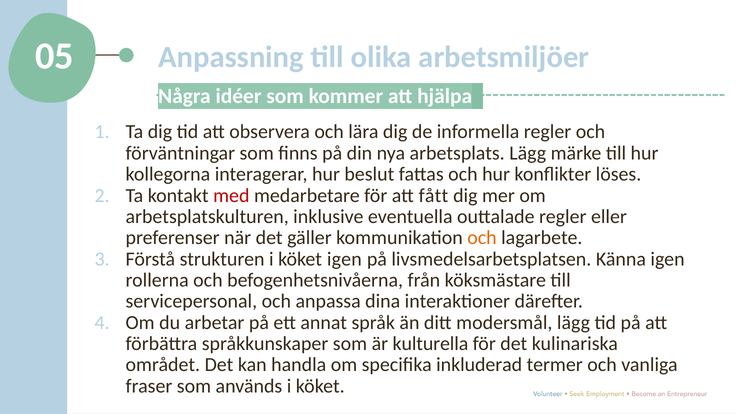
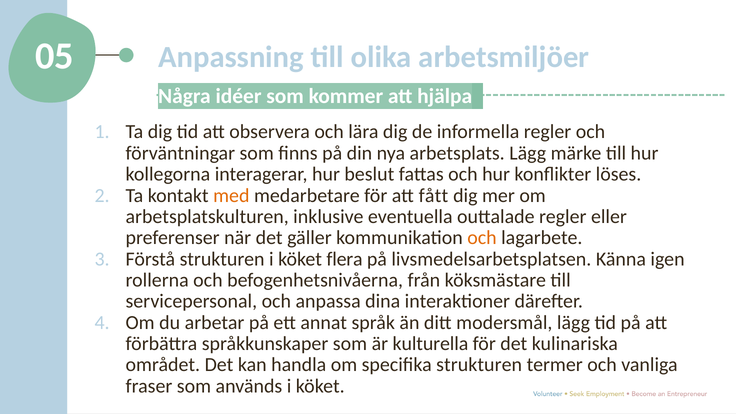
med colour: red -> orange
köket igen: igen -> flera
specifika inkluderad: inkluderad -> strukturen
